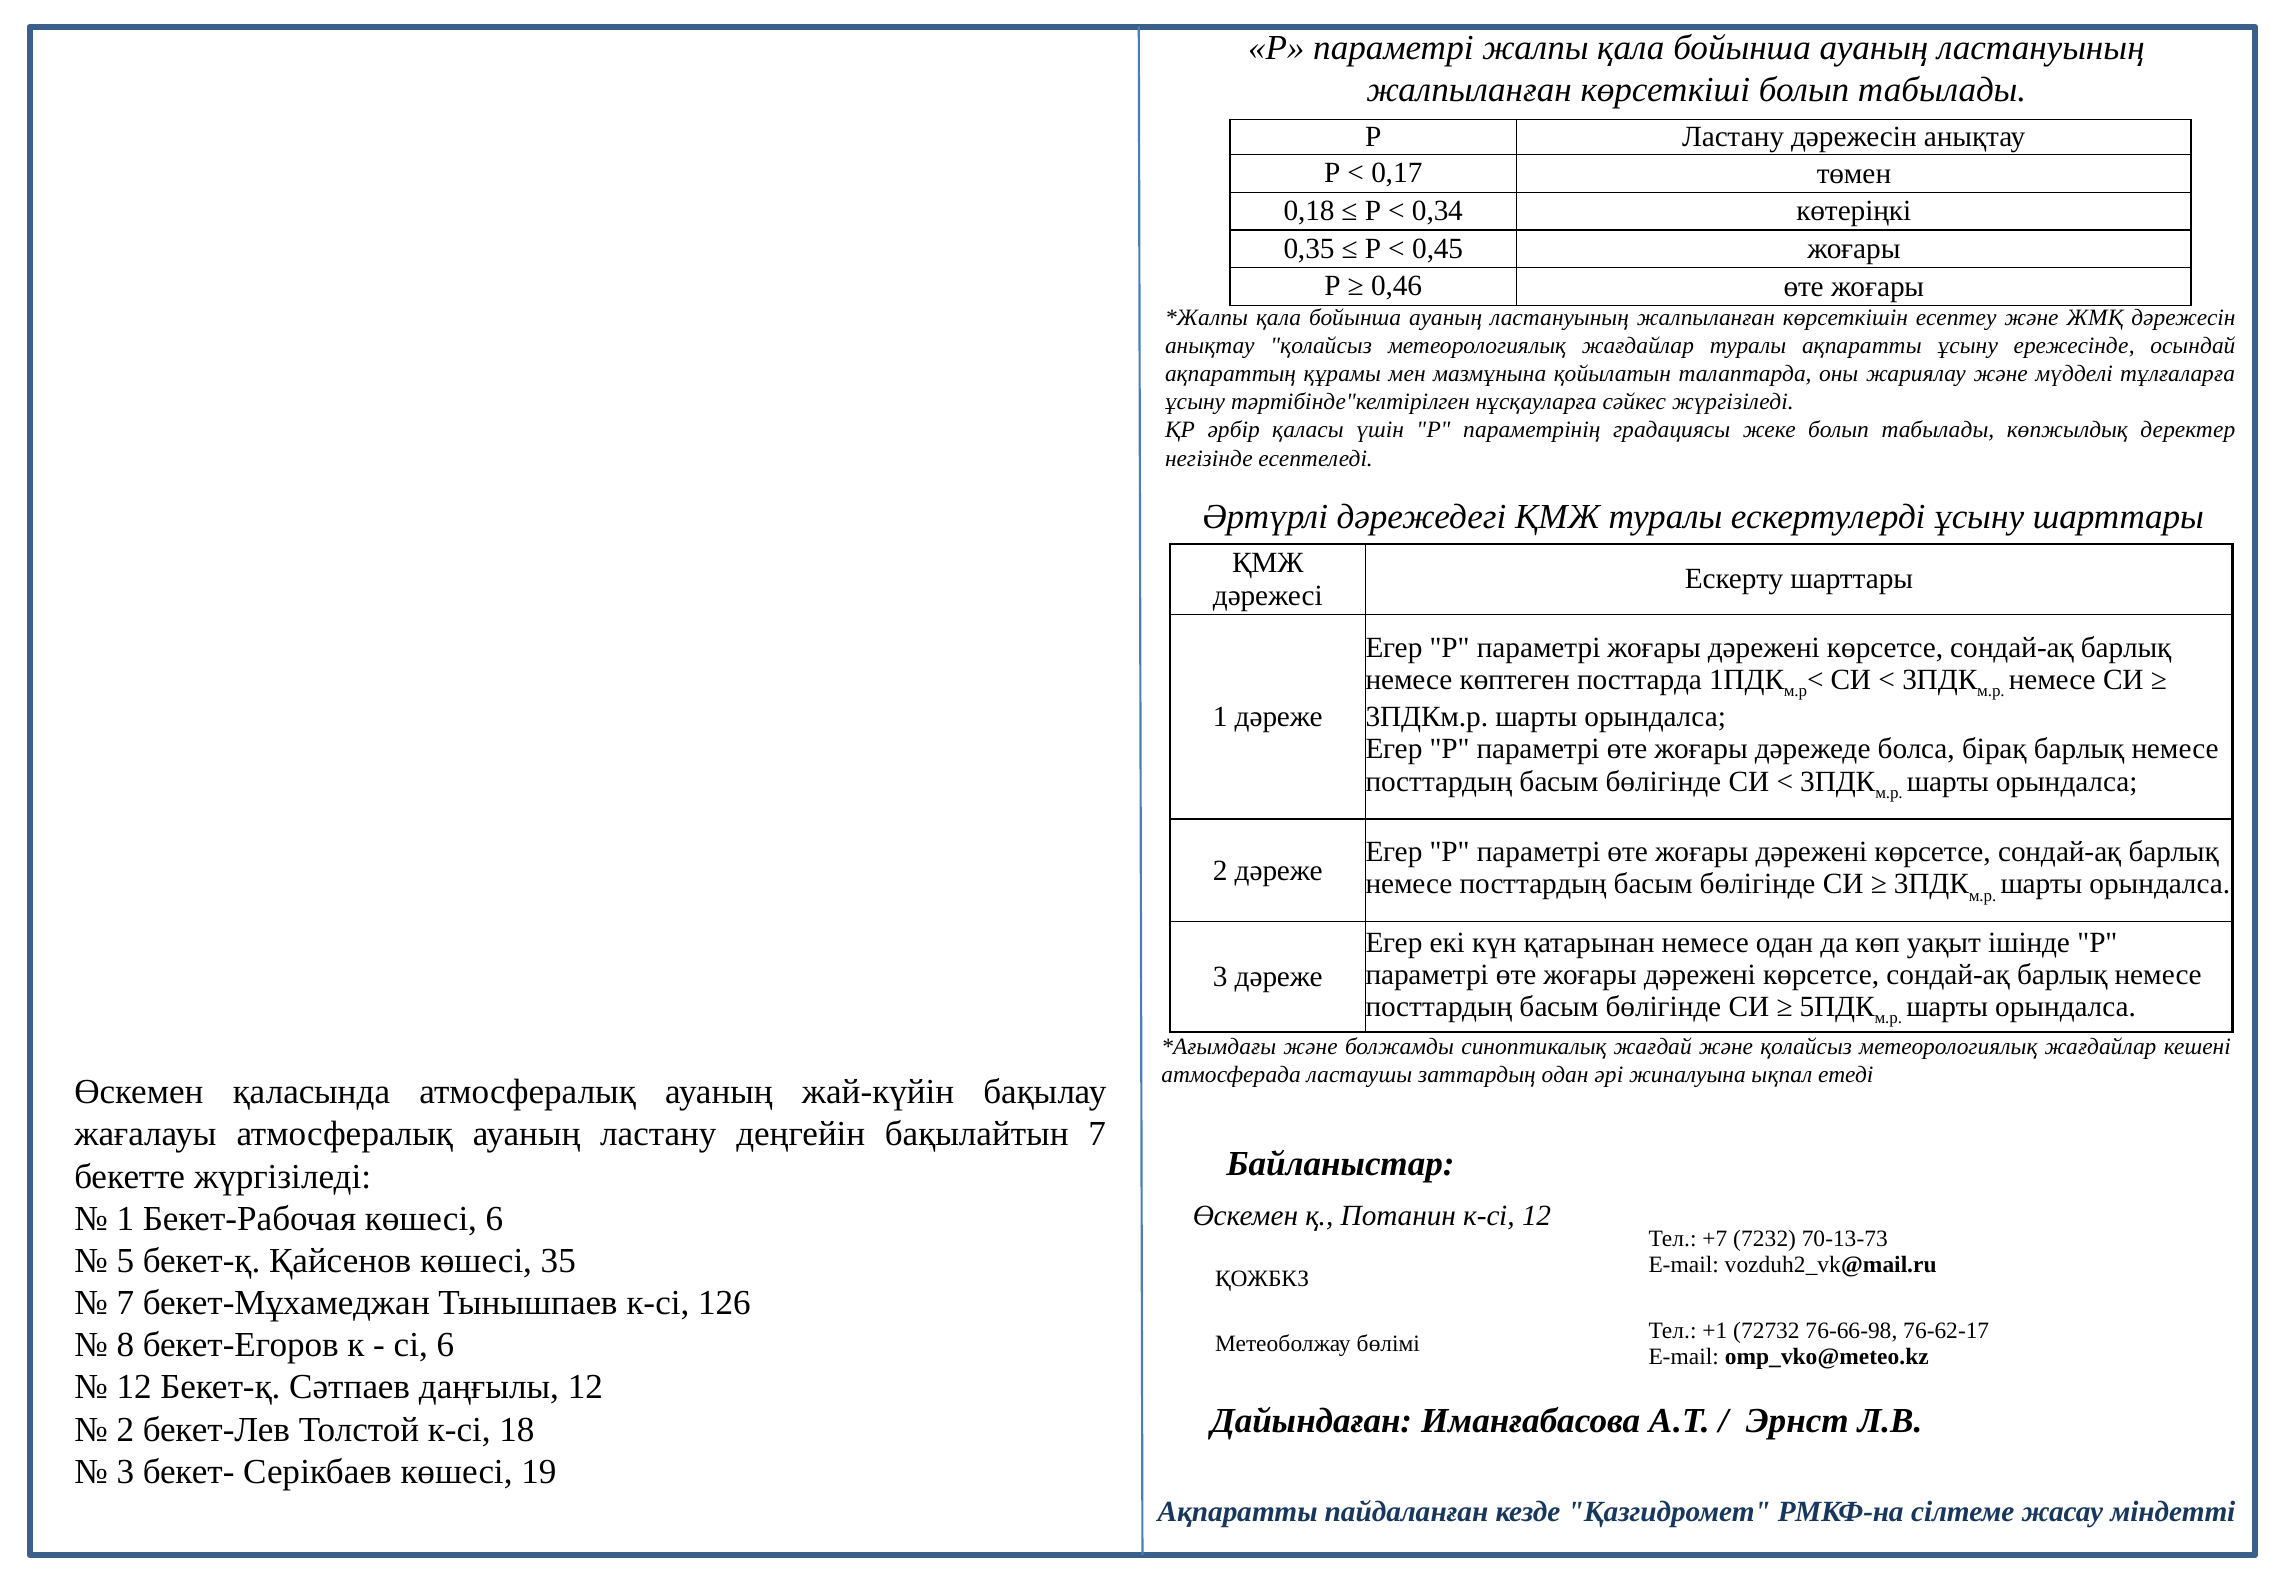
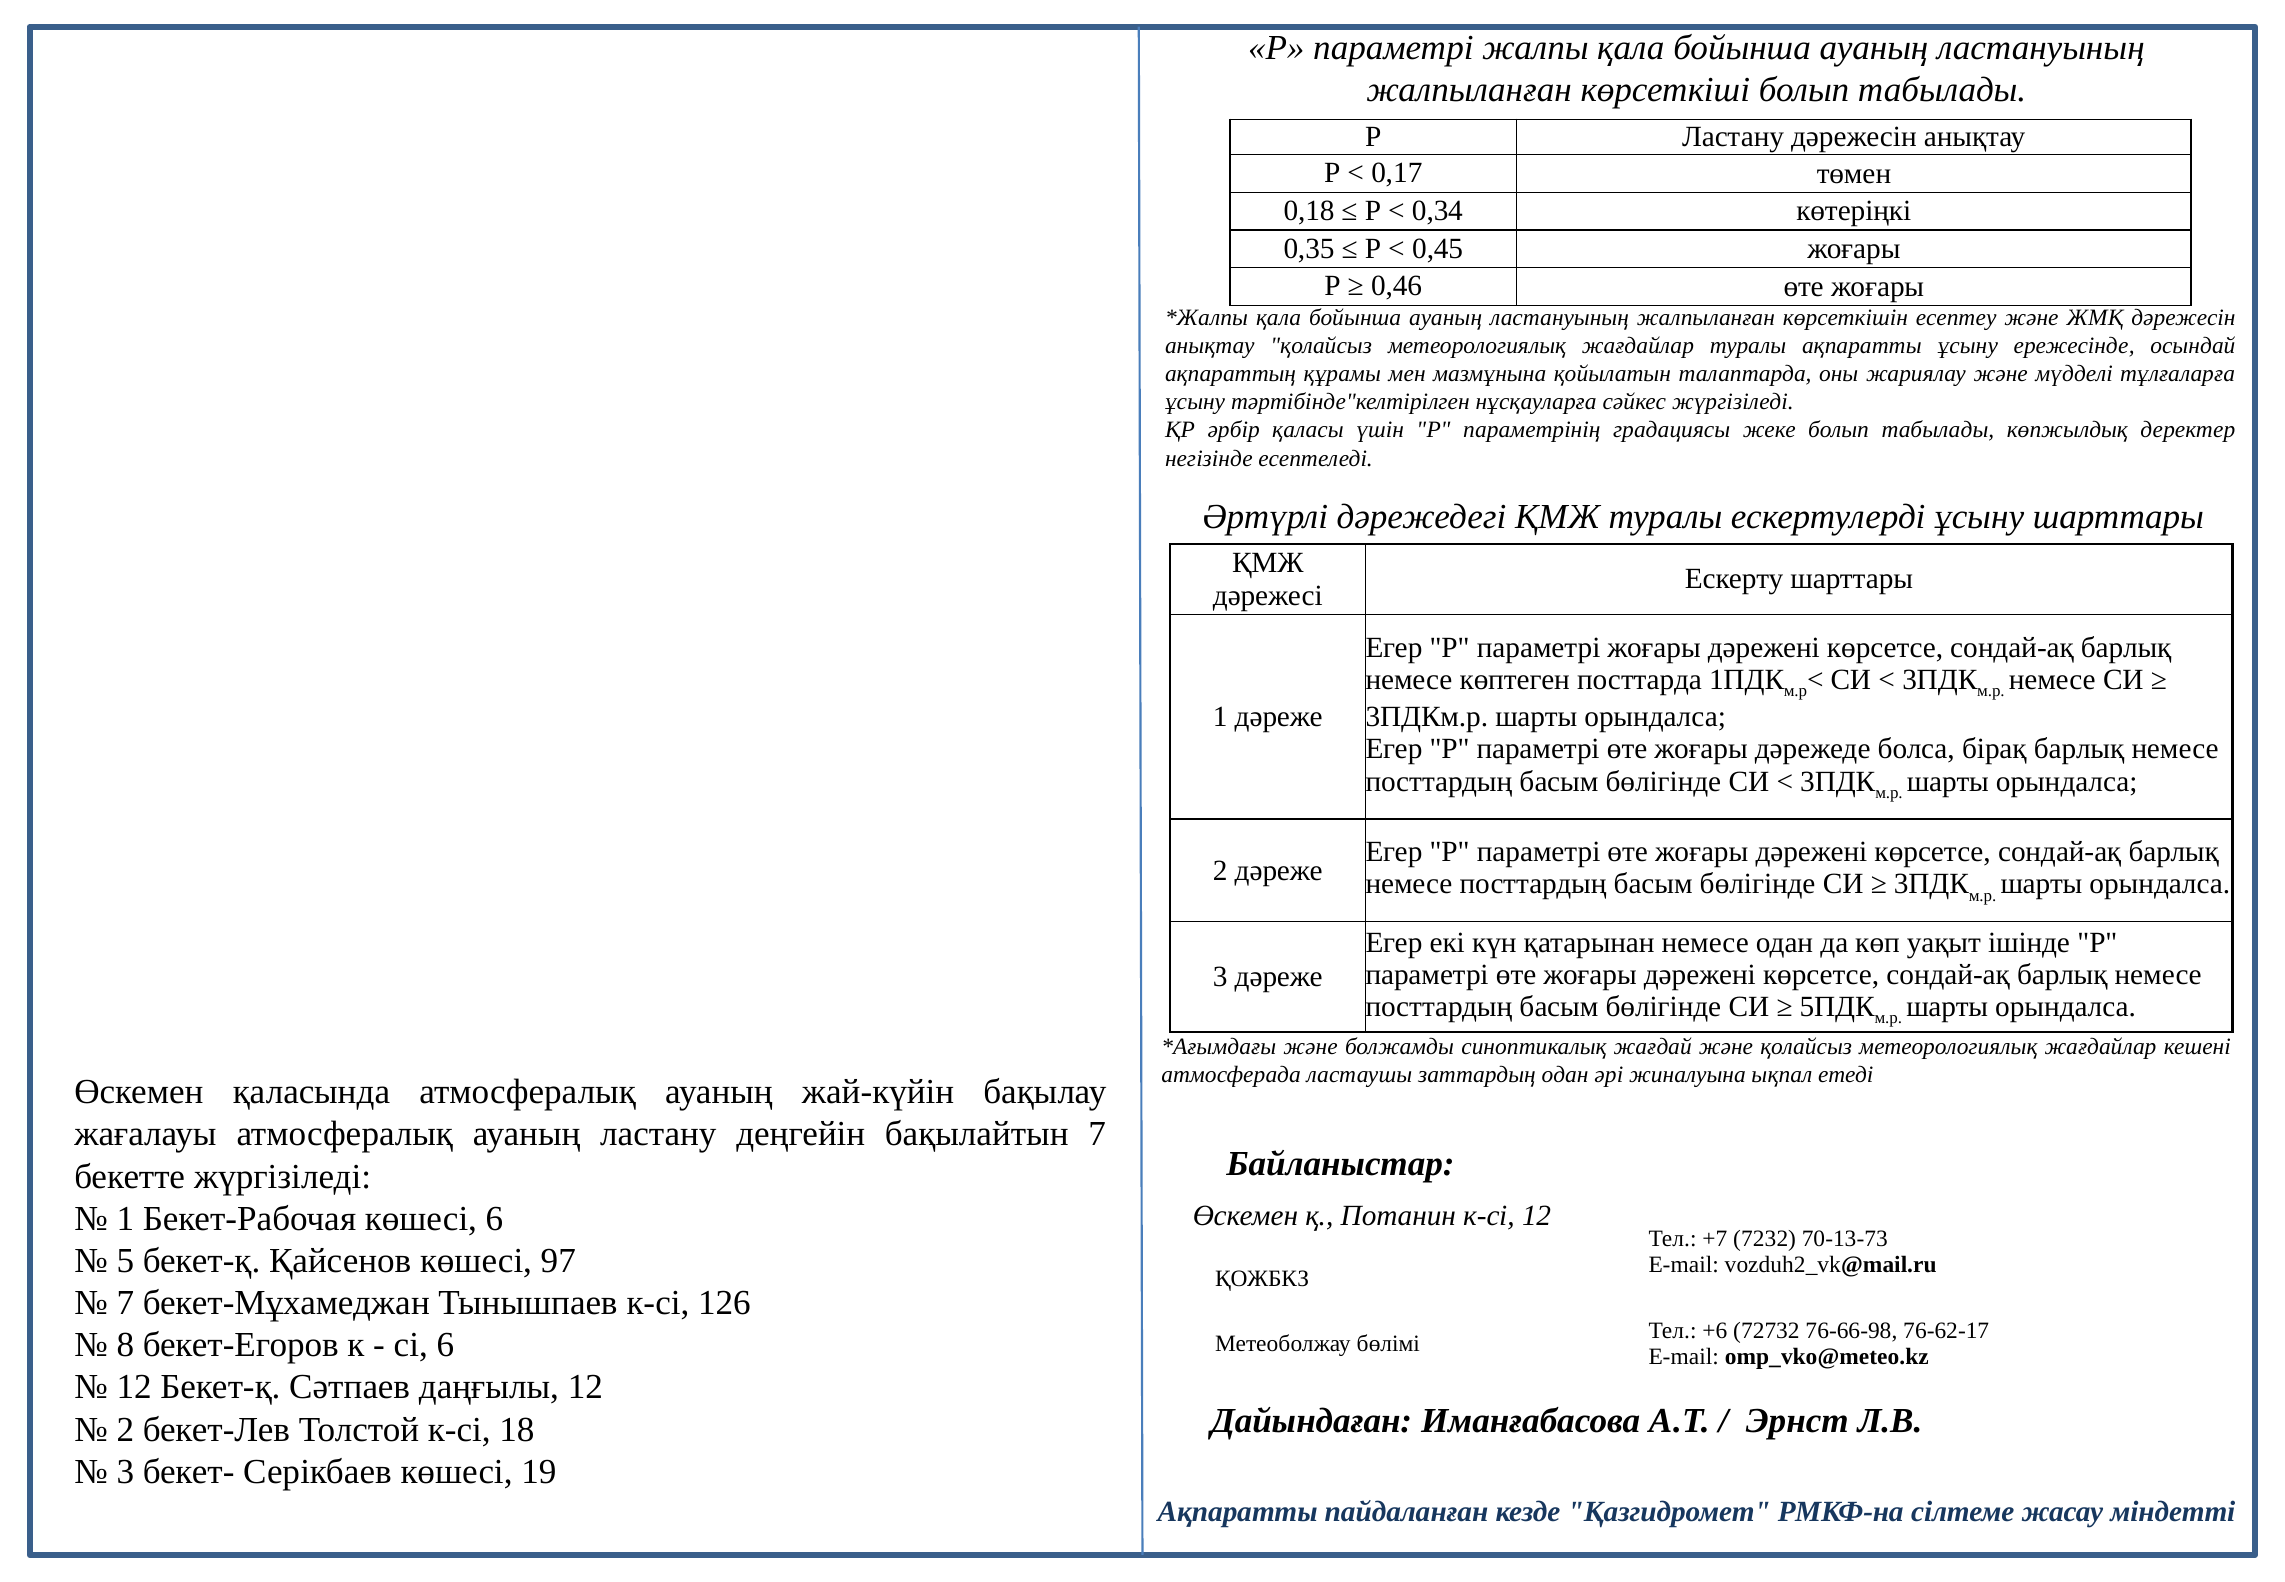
35: 35 -> 97
+1: +1 -> +6
